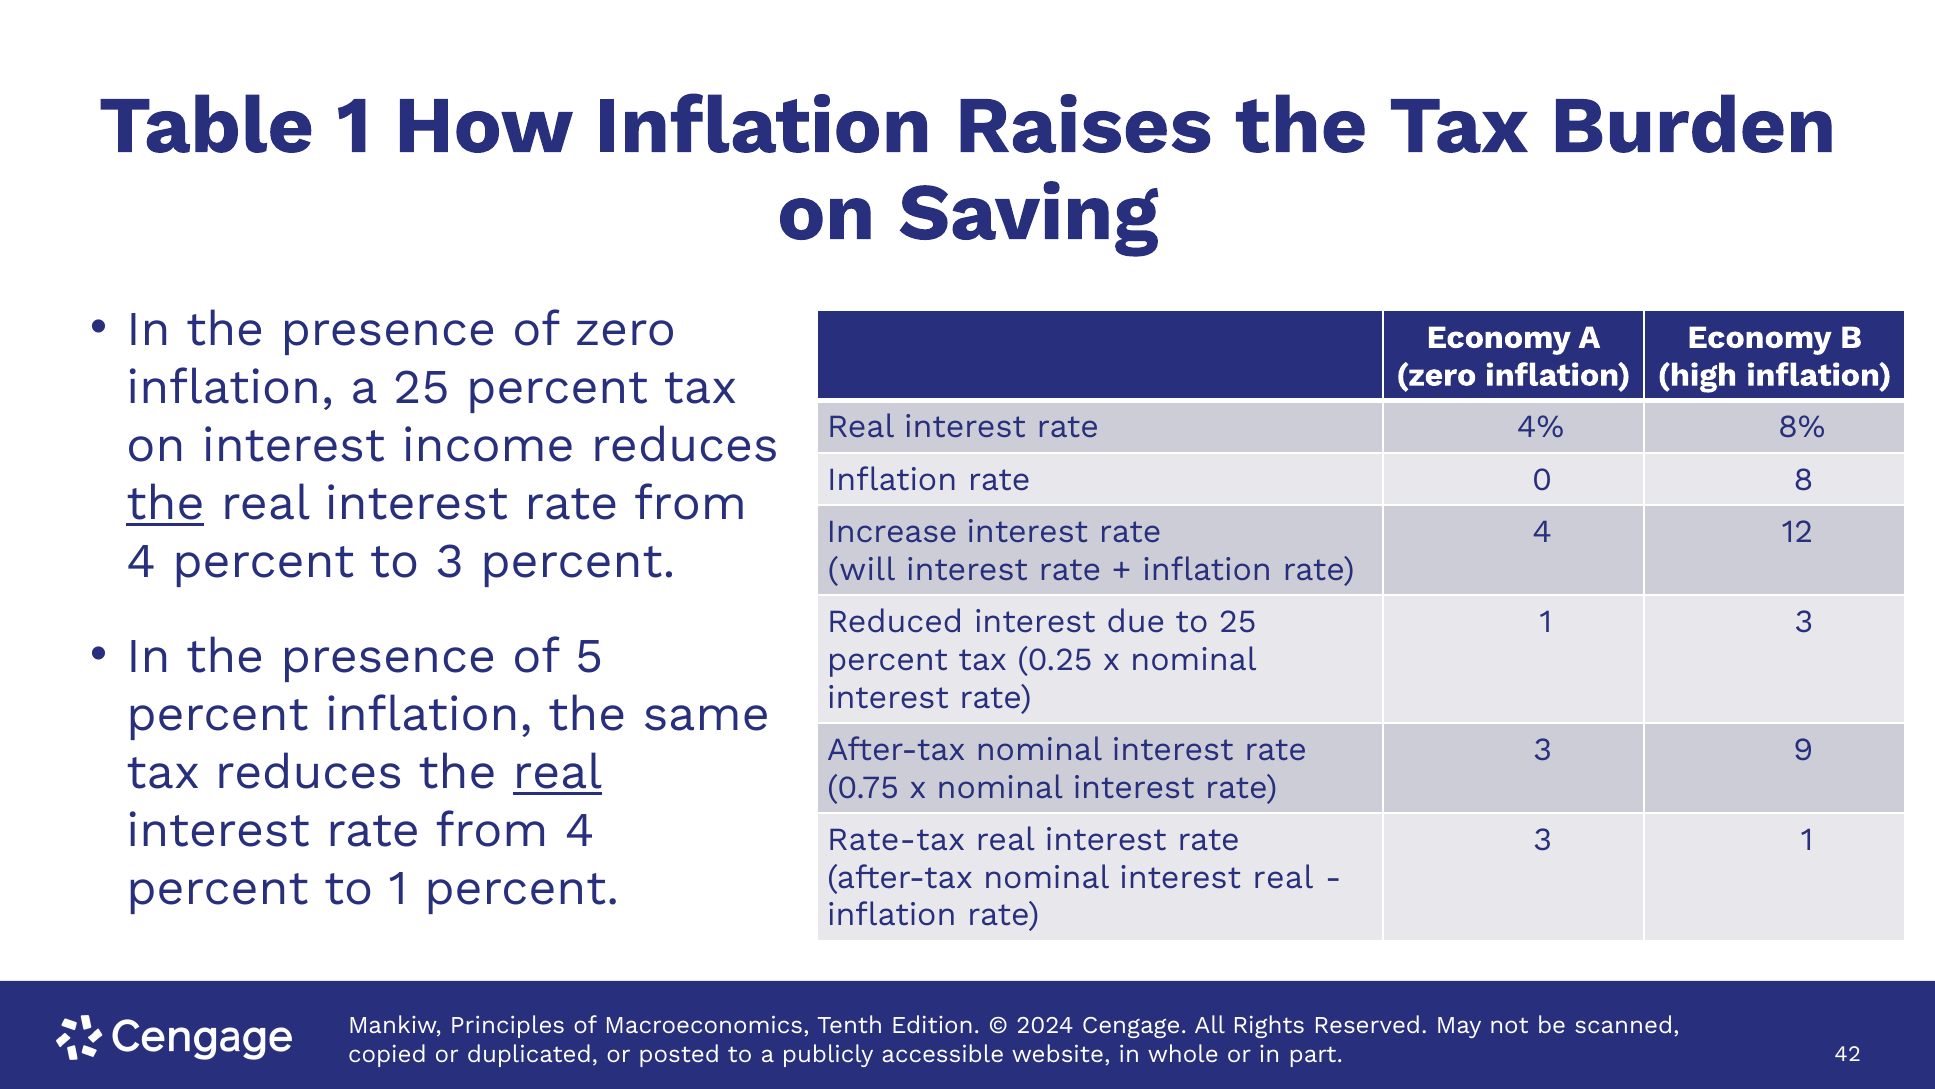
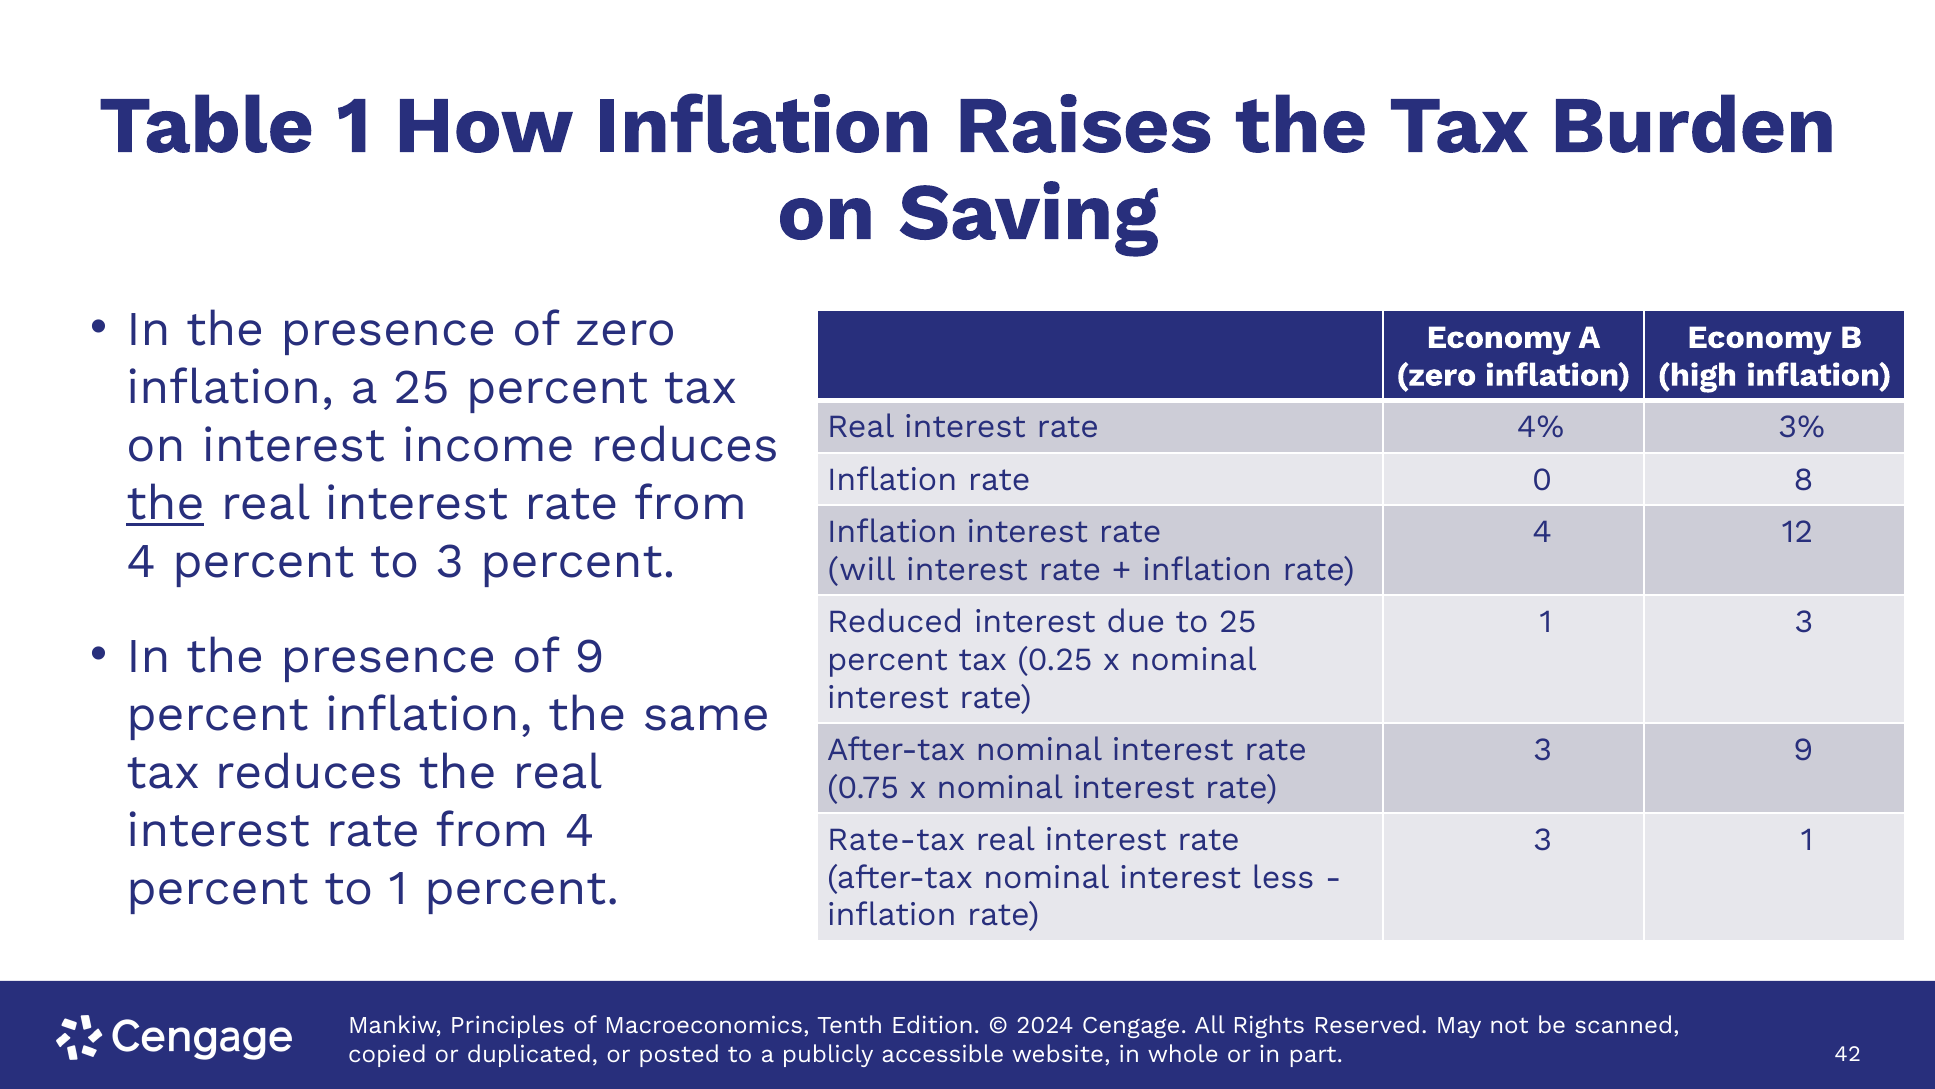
8%: 8% -> 3%
Increase at (892, 532): Increase -> Inflation
of 5: 5 -> 9
real at (558, 772) underline: present -> none
interest real: real -> less
